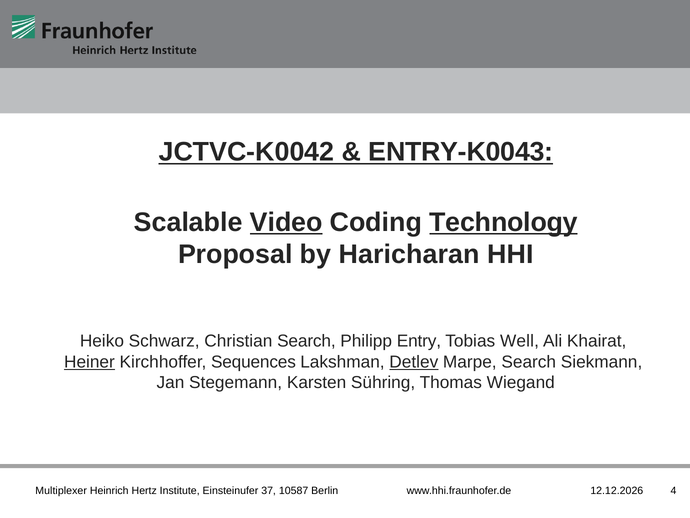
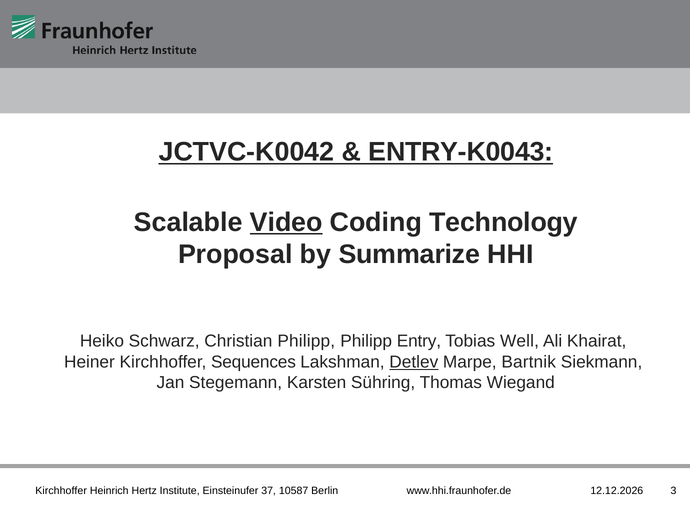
Technology underline: present -> none
Haricharan: Haricharan -> Summarize
Christian Search: Search -> Philipp
Heiner underline: present -> none
Marpe Search: Search -> Bartnik
Multiplexer at (61, 490): Multiplexer -> Kirchhoffer
4: 4 -> 3
